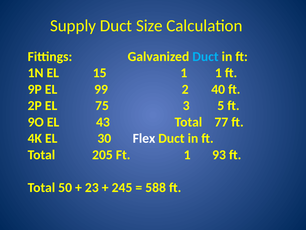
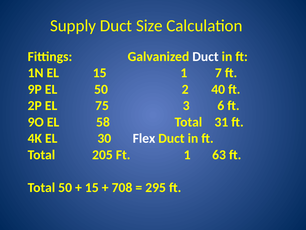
Duct at (205, 57) colour: light blue -> white
1 1: 1 -> 7
EL 99: 99 -> 50
5: 5 -> 6
43: 43 -> 58
77: 77 -> 31
93: 93 -> 63
23 at (92, 187): 23 -> 15
245: 245 -> 708
588: 588 -> 295
